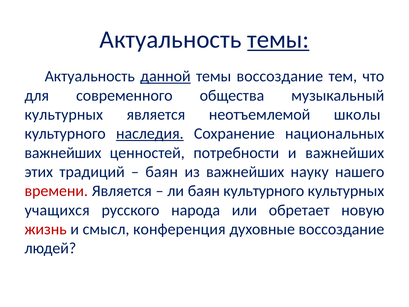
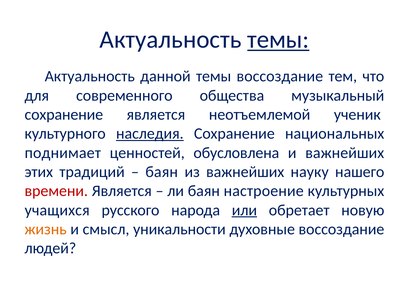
данной underline: present -> none
культурных at (64, 114): культурных -> сохранение
школы: школы -> ученик
важнейших at (63, 153): важнейших -> поднимает
потребности: потребности -> обусловлена
баян культурного: культурного -> настроение
или underline: none -> present
жизнь colour: red -> orange
конференция: конференция -> уникальности
